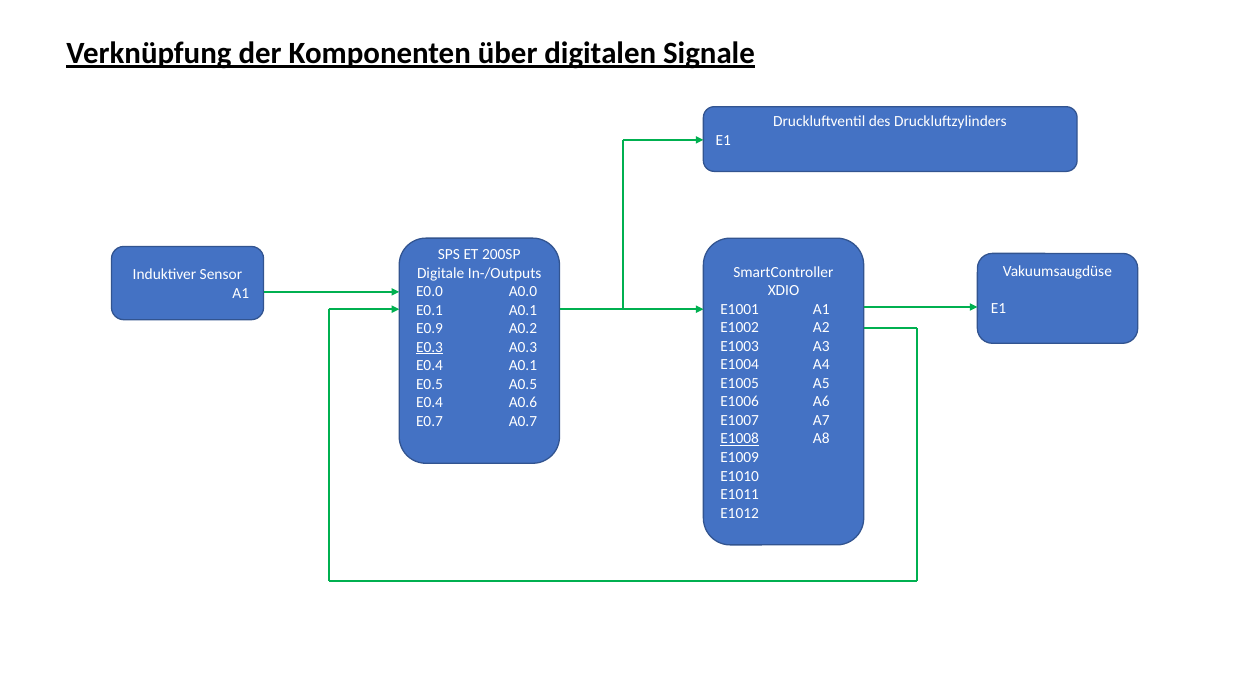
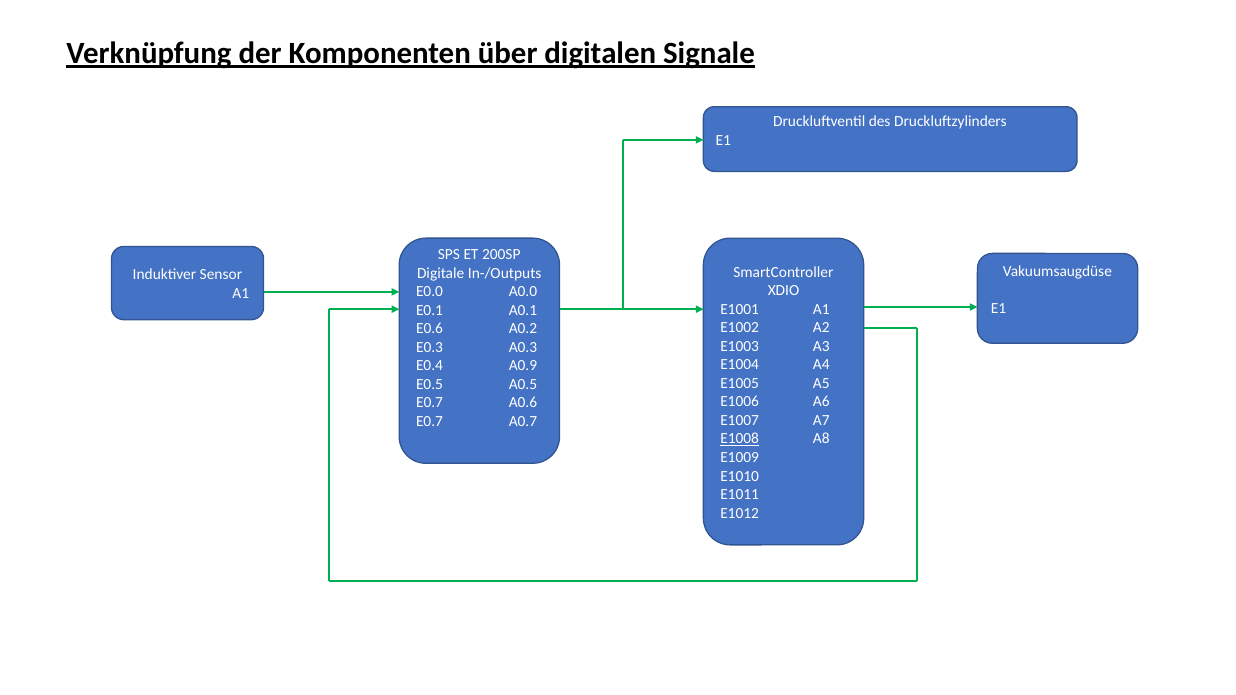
E0.9: E0.9 -> E0.6
E0.3 underline: present -> none
E0.4 A0.1: A0.1 -> A0.9
E0.4 at (430, 403): E0.4 -> E0.7
